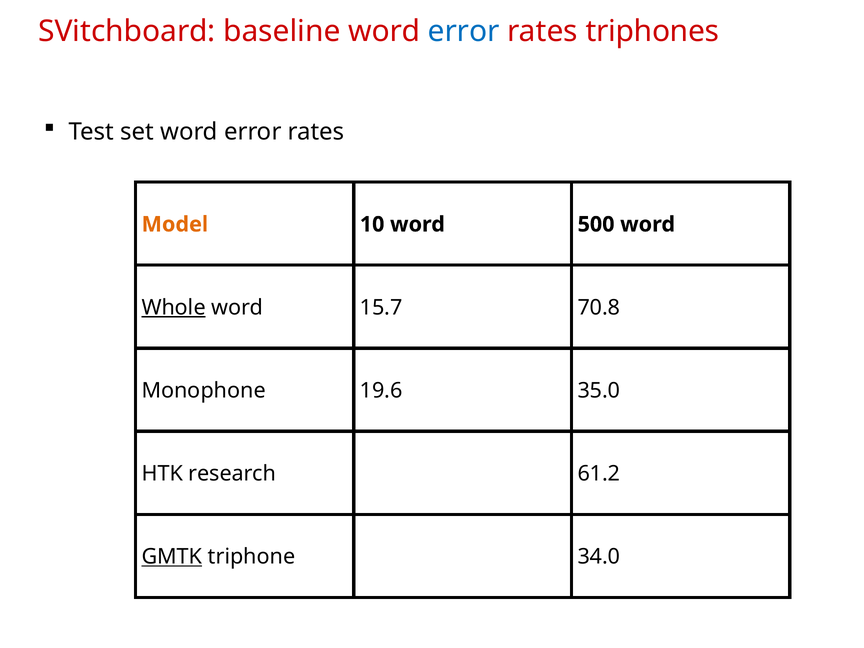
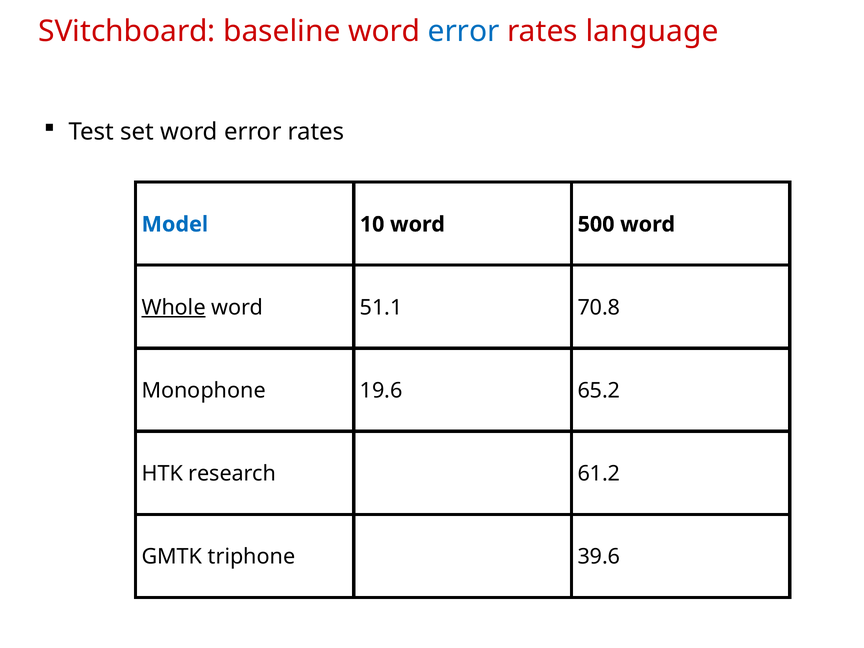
triphones: triphones -> language
Model colour: orange -> blue
15.7: 15.7 -> 51.1
35.0: 35.0 -> 65.2
GMTK underline: present -> none
34.0: 34.0 -> 39.6
